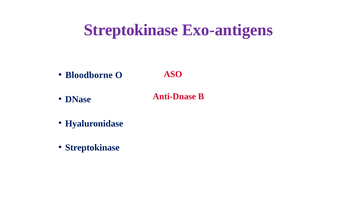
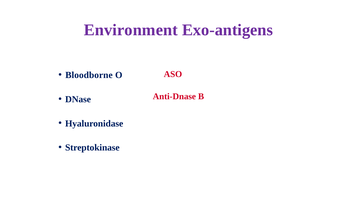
Streptokinase at (131, 30): Streptokinase -> Environment
